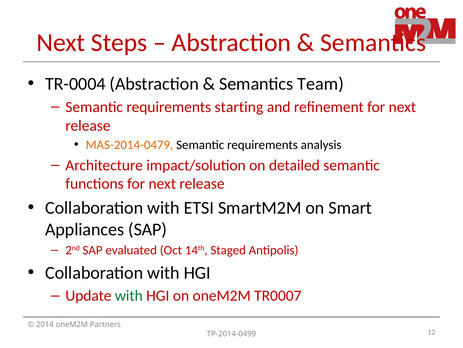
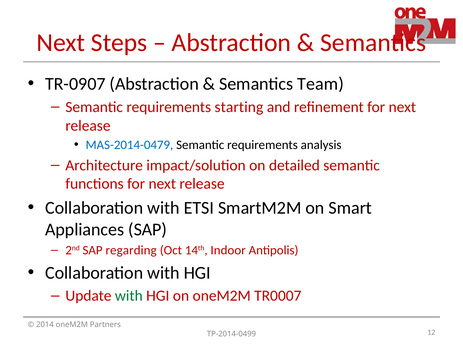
TR-0004: TR-0004 -> TR-0907
MAS-2014-0479 colour: orange -> blue
evaluated: evaluated -> regarding
Staged: Staged -> Indoor
